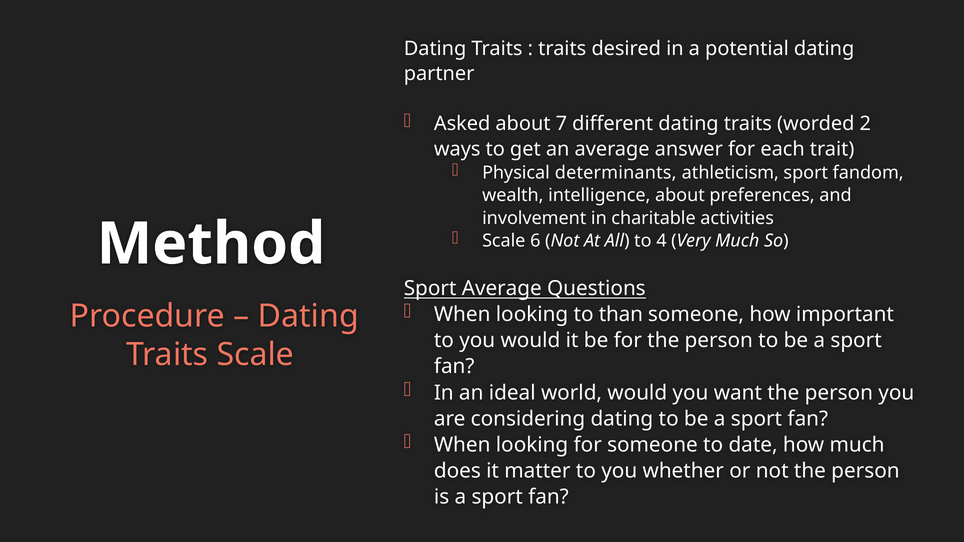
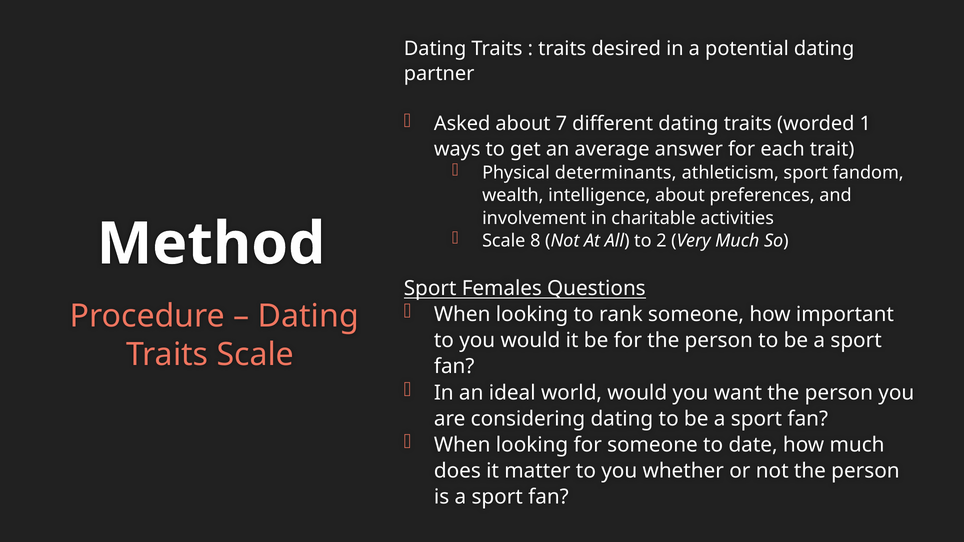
2: 2 -> 1
6: 6 -> 8
4: 4 -> 2
Sport Average: Average -> Females
than: than -> rank
